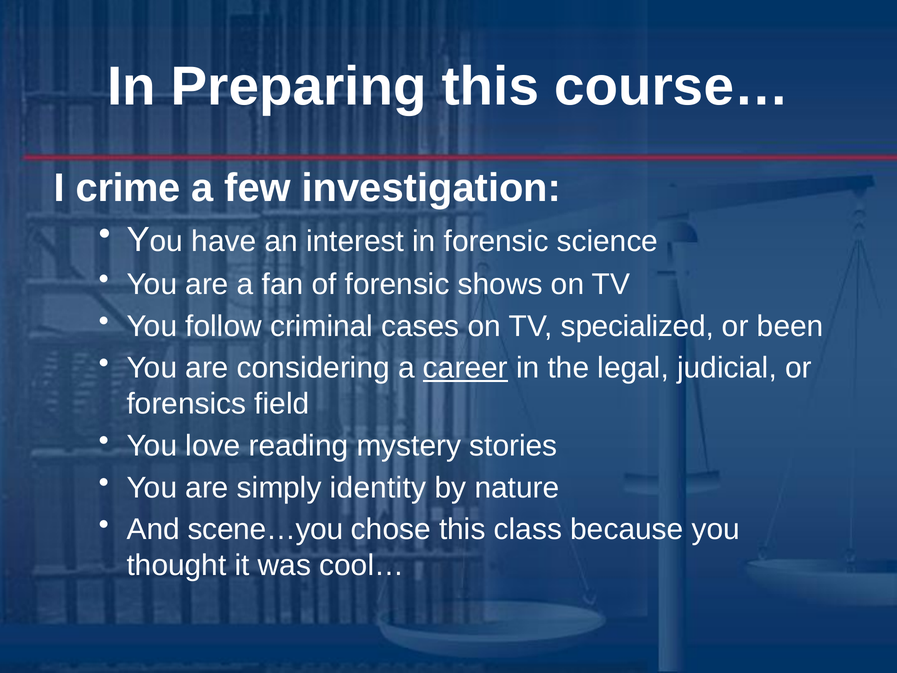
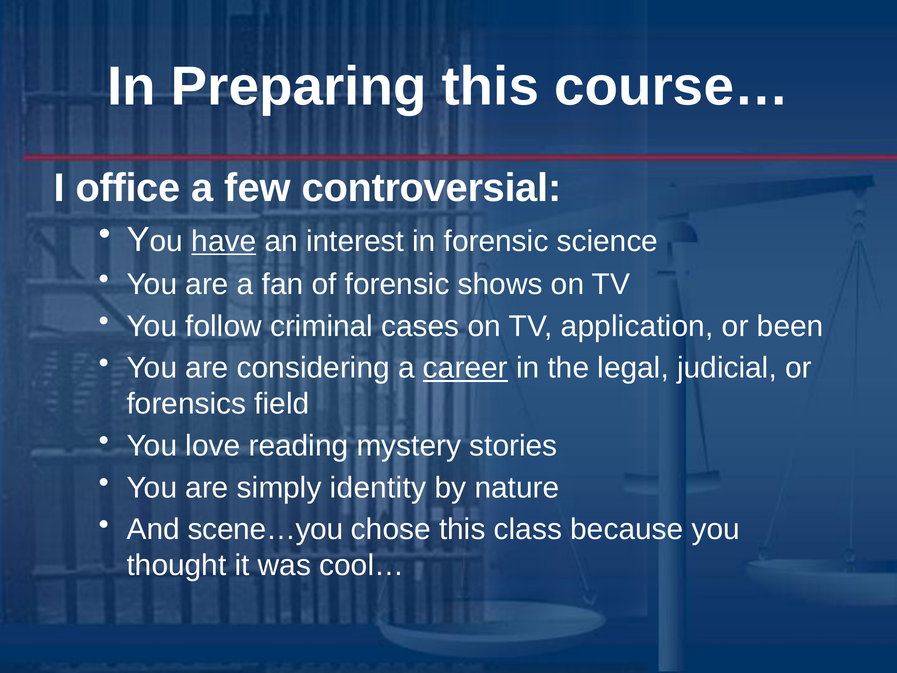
crime: crime -> office
investigation: investigation -> controversial
have underline: none -> present
specialized: specialized -> application
